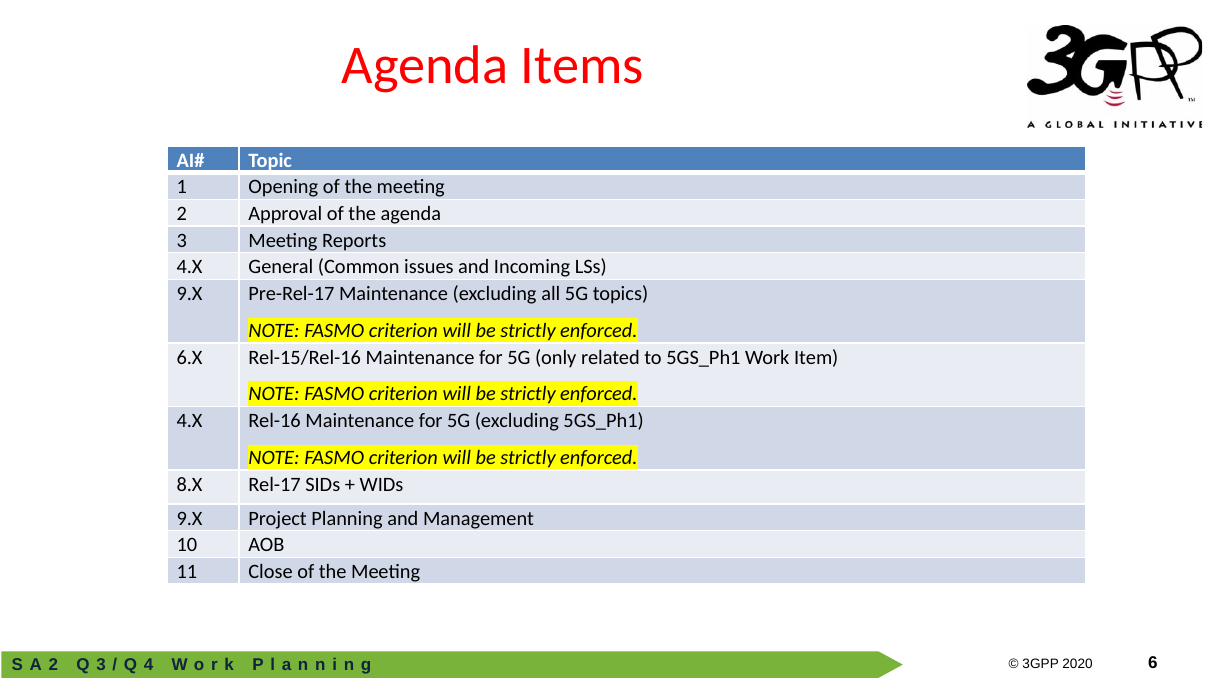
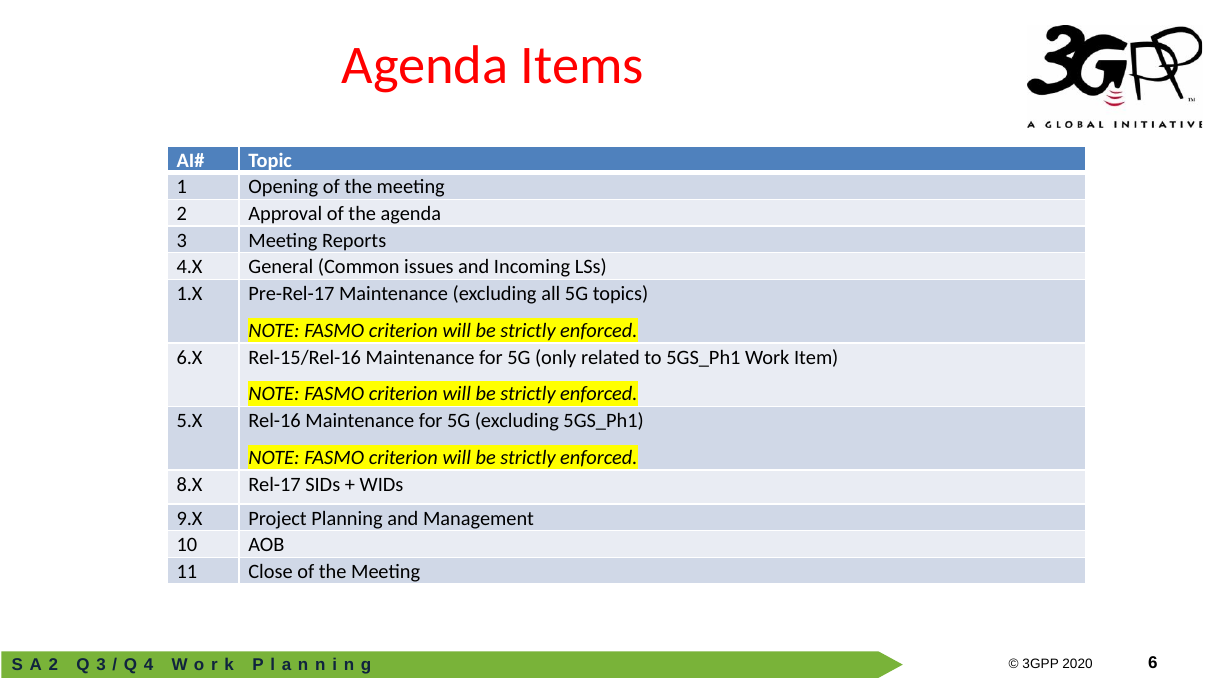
9.X at (190, 294): 9.X -> 1.X
4.X at (190, 421): 4.X -> 5.X
